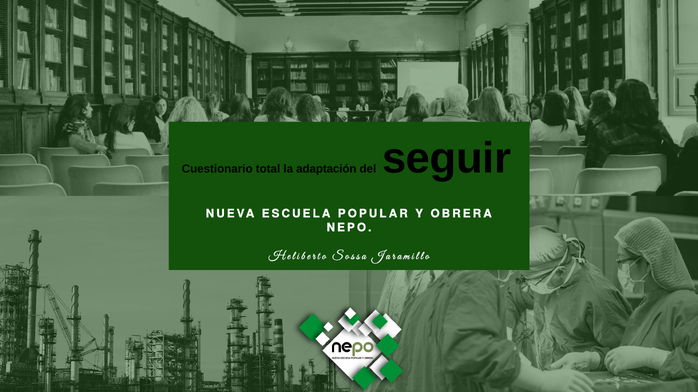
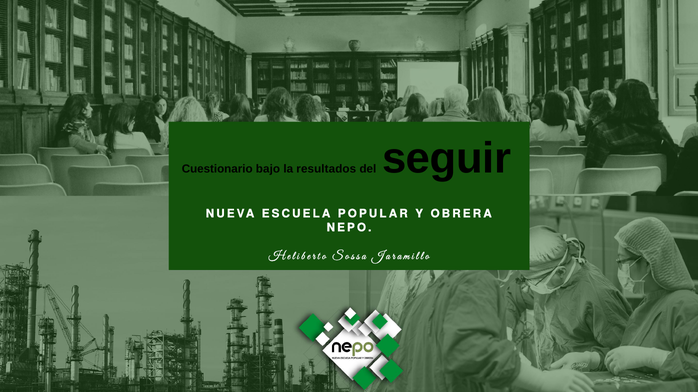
total: total -> bajo
adaptación: adaptación -> resultados
